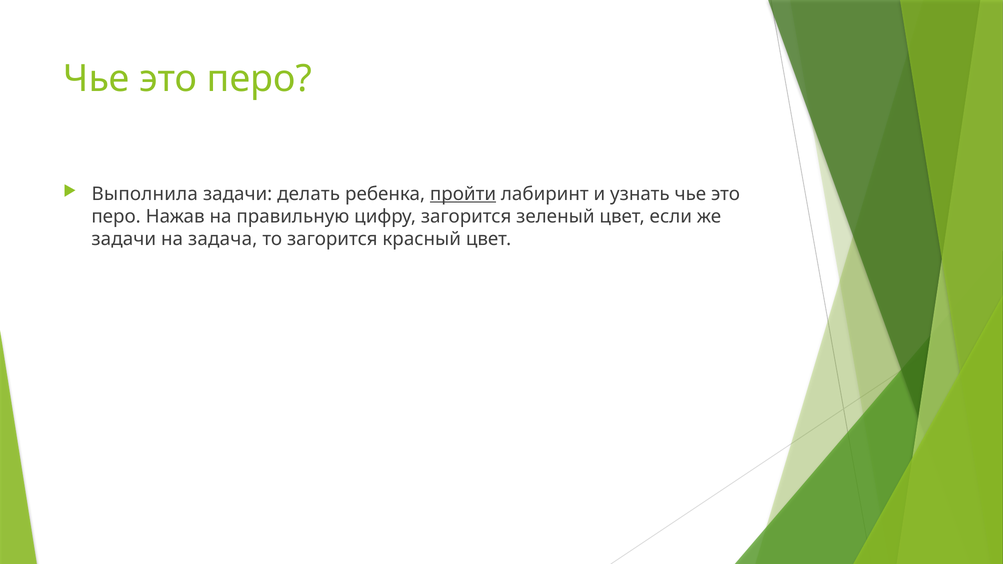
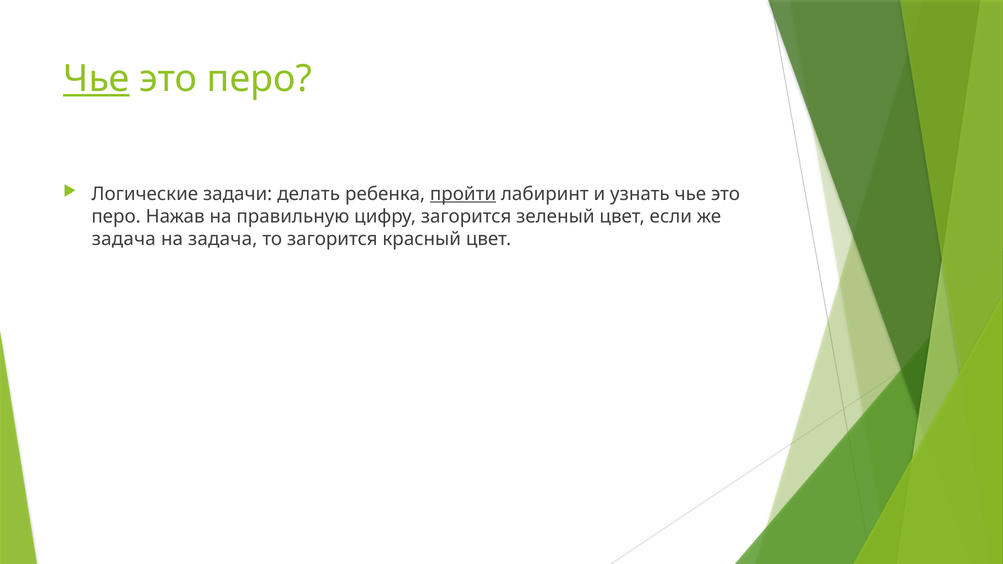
Чье at (96, 79) underline: none -> present
Выполнила: Выполнила -> Логические
задачи at (124, 239): задачи -> задача
